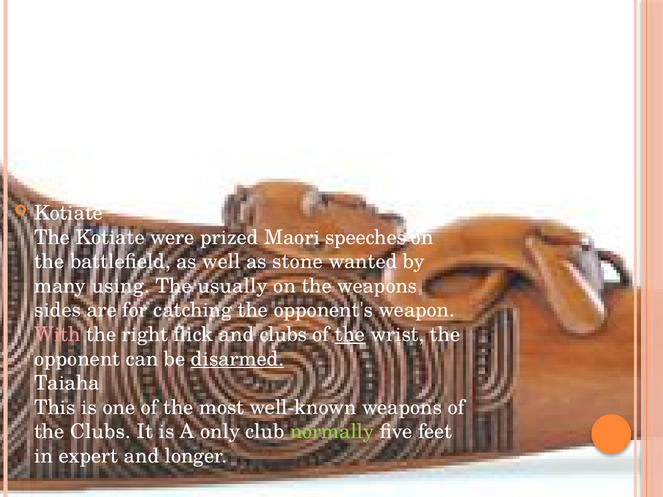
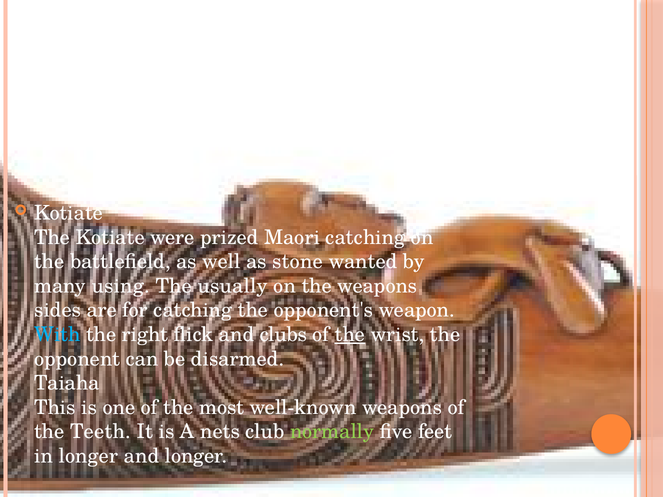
Maori speeches: speeches -> catching
With colour: pink -> light blue
disarmed underline: present -> none
the Clubs: Clubs -> Teeth
only: only -> nets
in expert: expert -> longer
